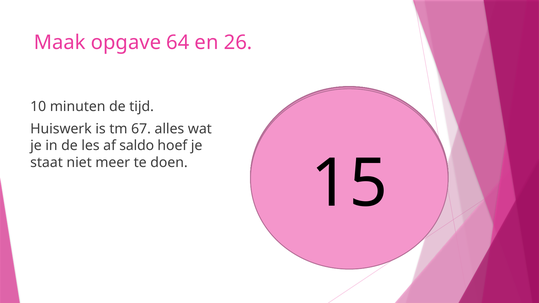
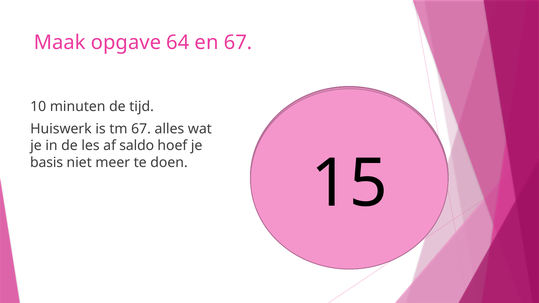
en 26: 26 -> 67
staat: staat -> basis
